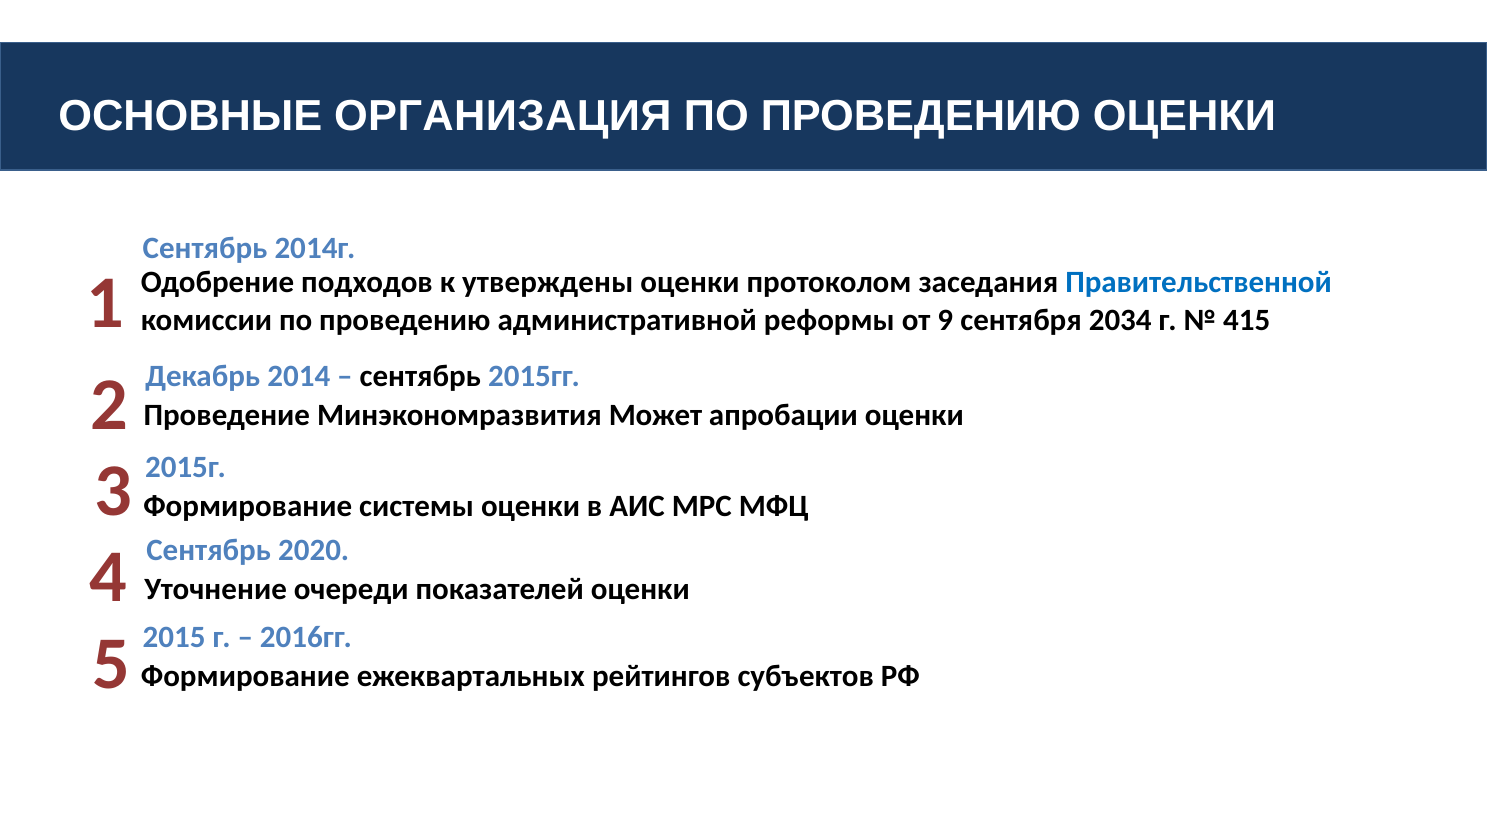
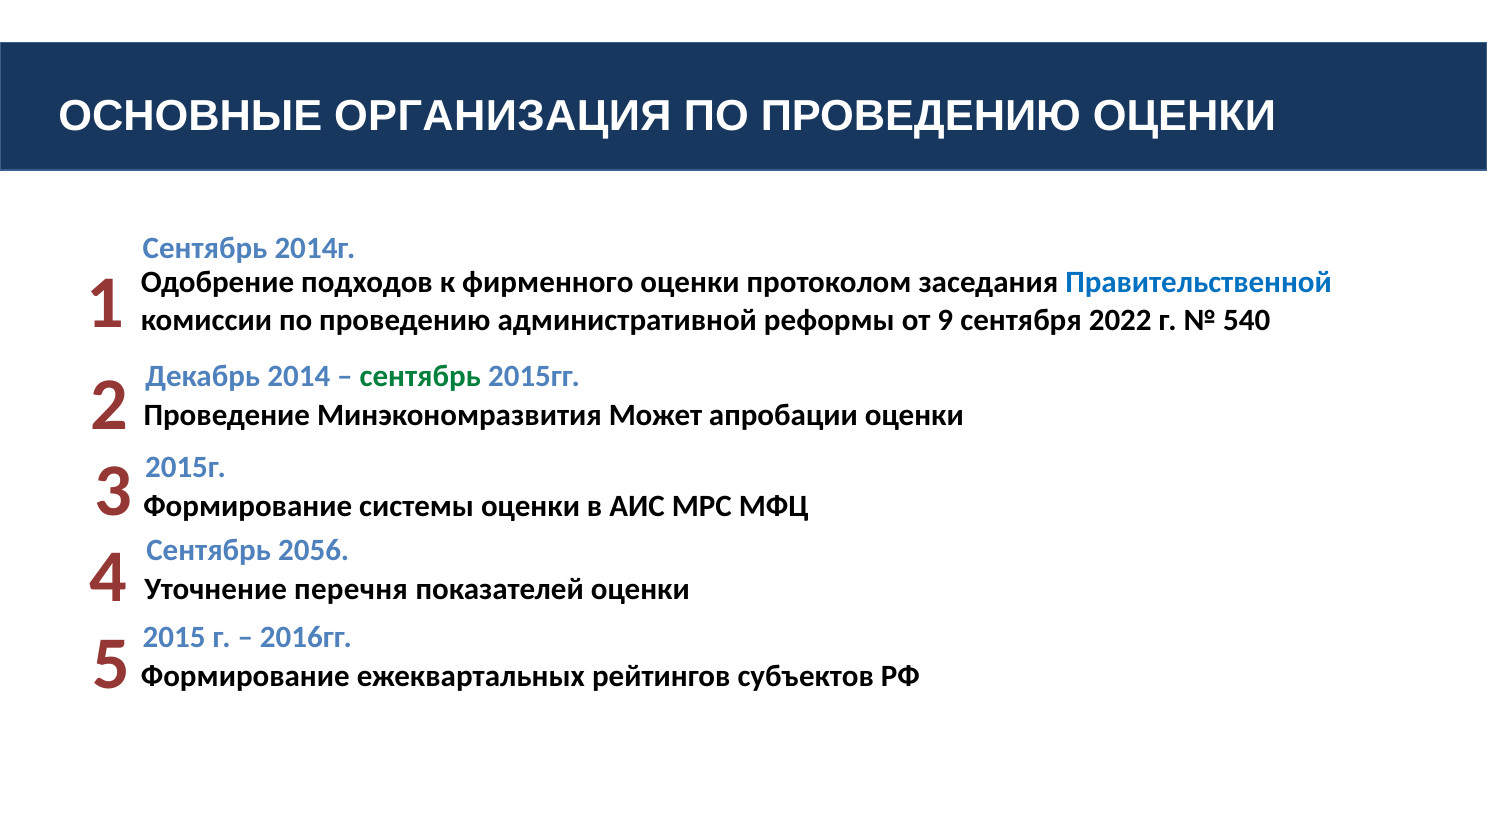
утверждены: утверждены -> фирменного
2034: 2034 -> 2022
415: 415 -> 540
сентябрь at (420, 377) colour: black -> green
2020: 2020 -> 2056
очереди: очереди -> перечня
